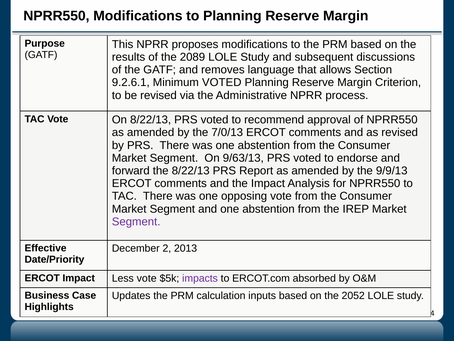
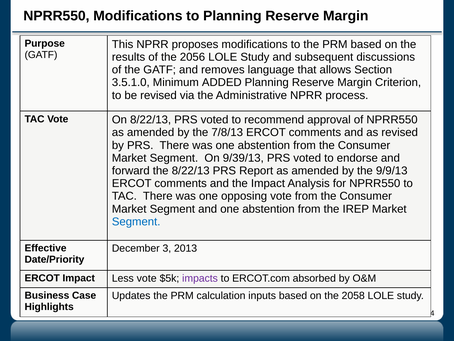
2089: 2089 -> 2056
9.2.6.1: 9.2.6.1 -> 3.5.1.0
Minimum VOTED: VOTED -> ADDED
7/0/13: 7/0/13 -> 7/8/13
9/63/13: 9/63/13 -> 9/39/13
Segment at (136, 221) colour: purple -> blue
2: 2 -> 3
2052: 2052 -> 2058
